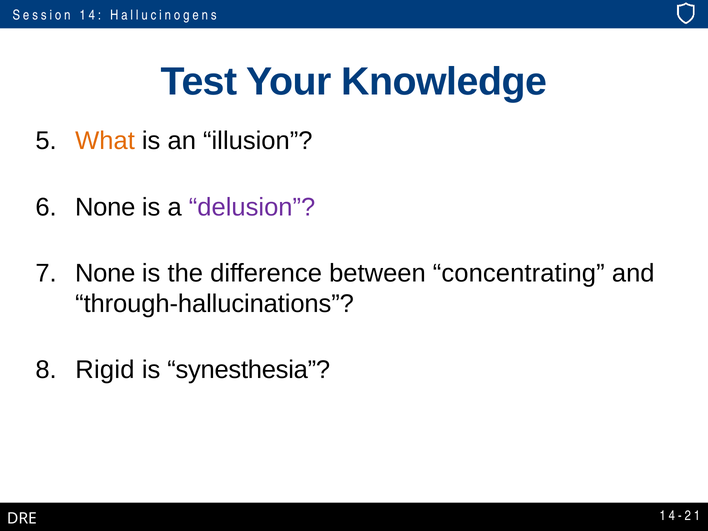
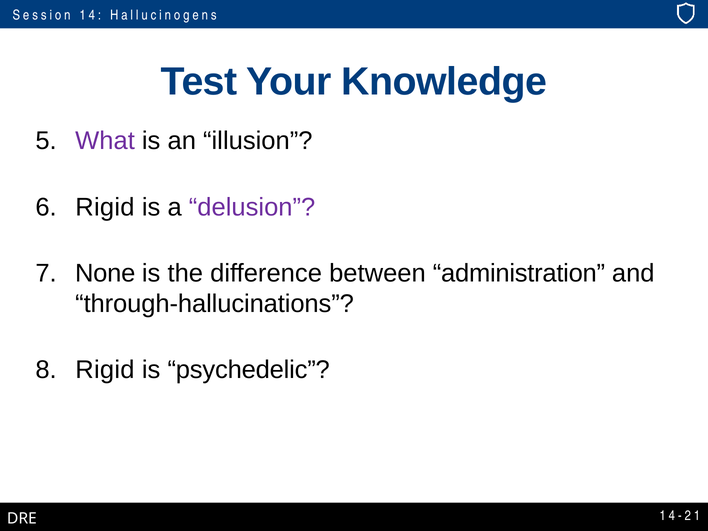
What colour: orange -> purple
None at (105, 207): None -> Rigid
concentrating: concentrating -> administration
synesthesia: synesthesia -> psychedelic
